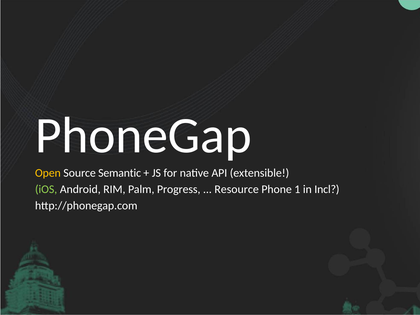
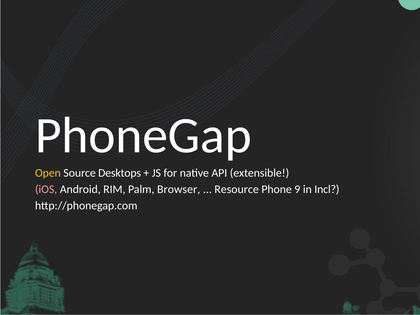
Semantic: Semantic -> Desktops
iOS colour: light green -> pink
Progress: Progress -> Browser
1: 1 -> 9
